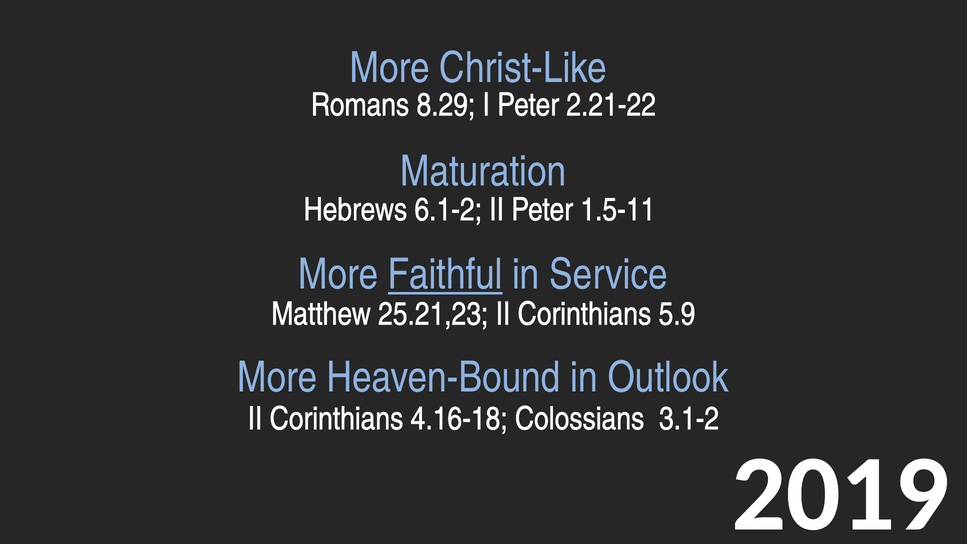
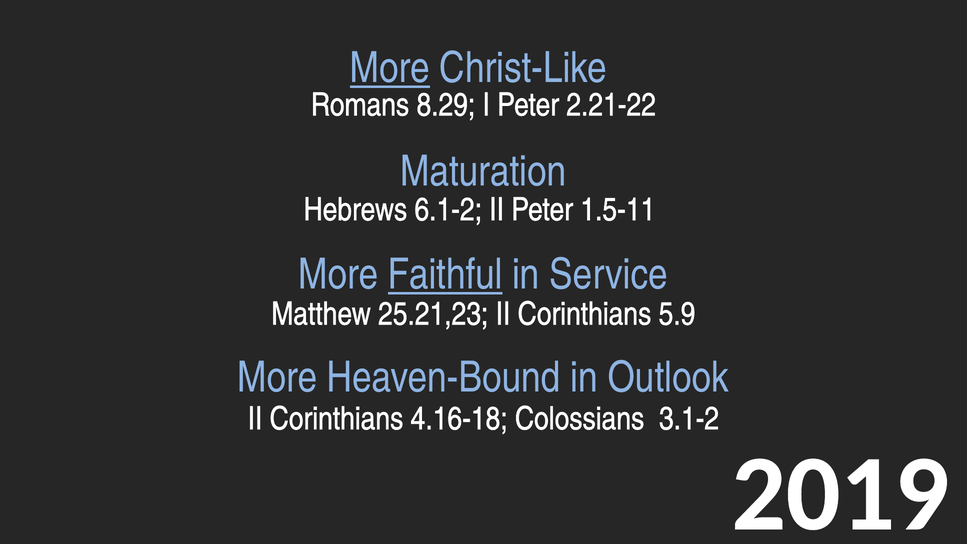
More at (390, 68) underline: none -> present
